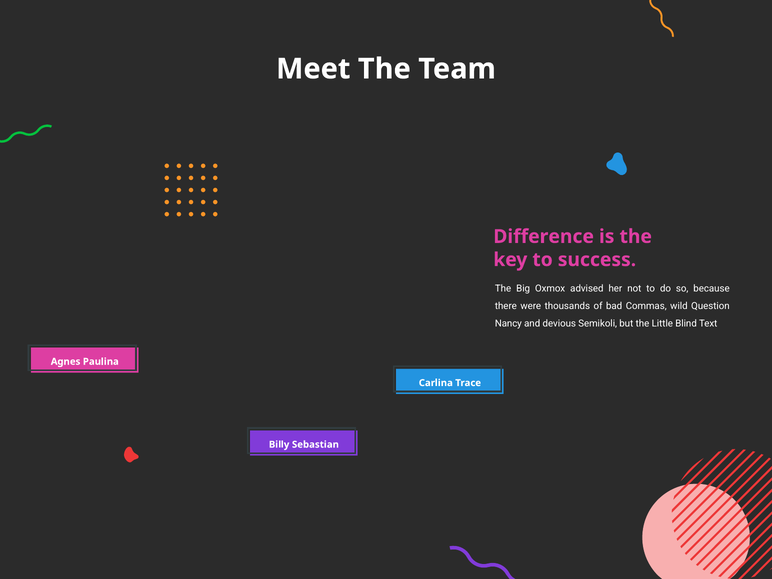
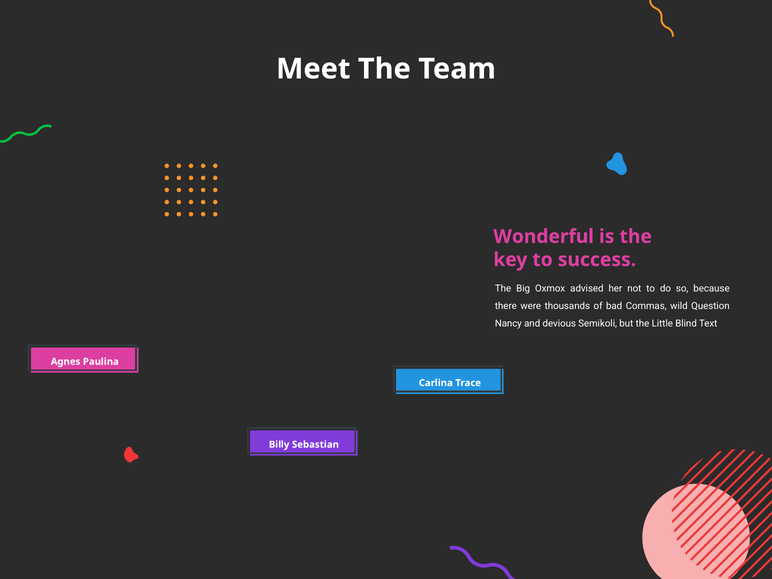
Difference: Difference -> Wonderful
